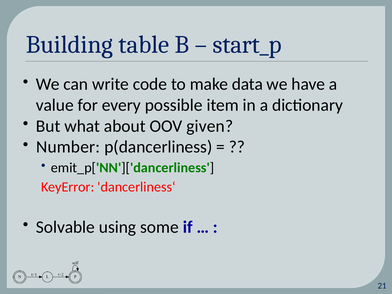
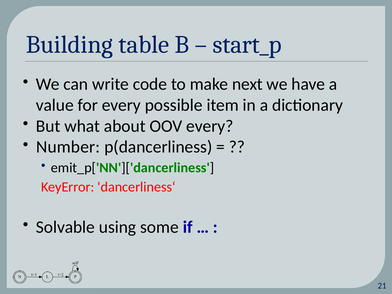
data: data -> next
OOV given: given -> every
